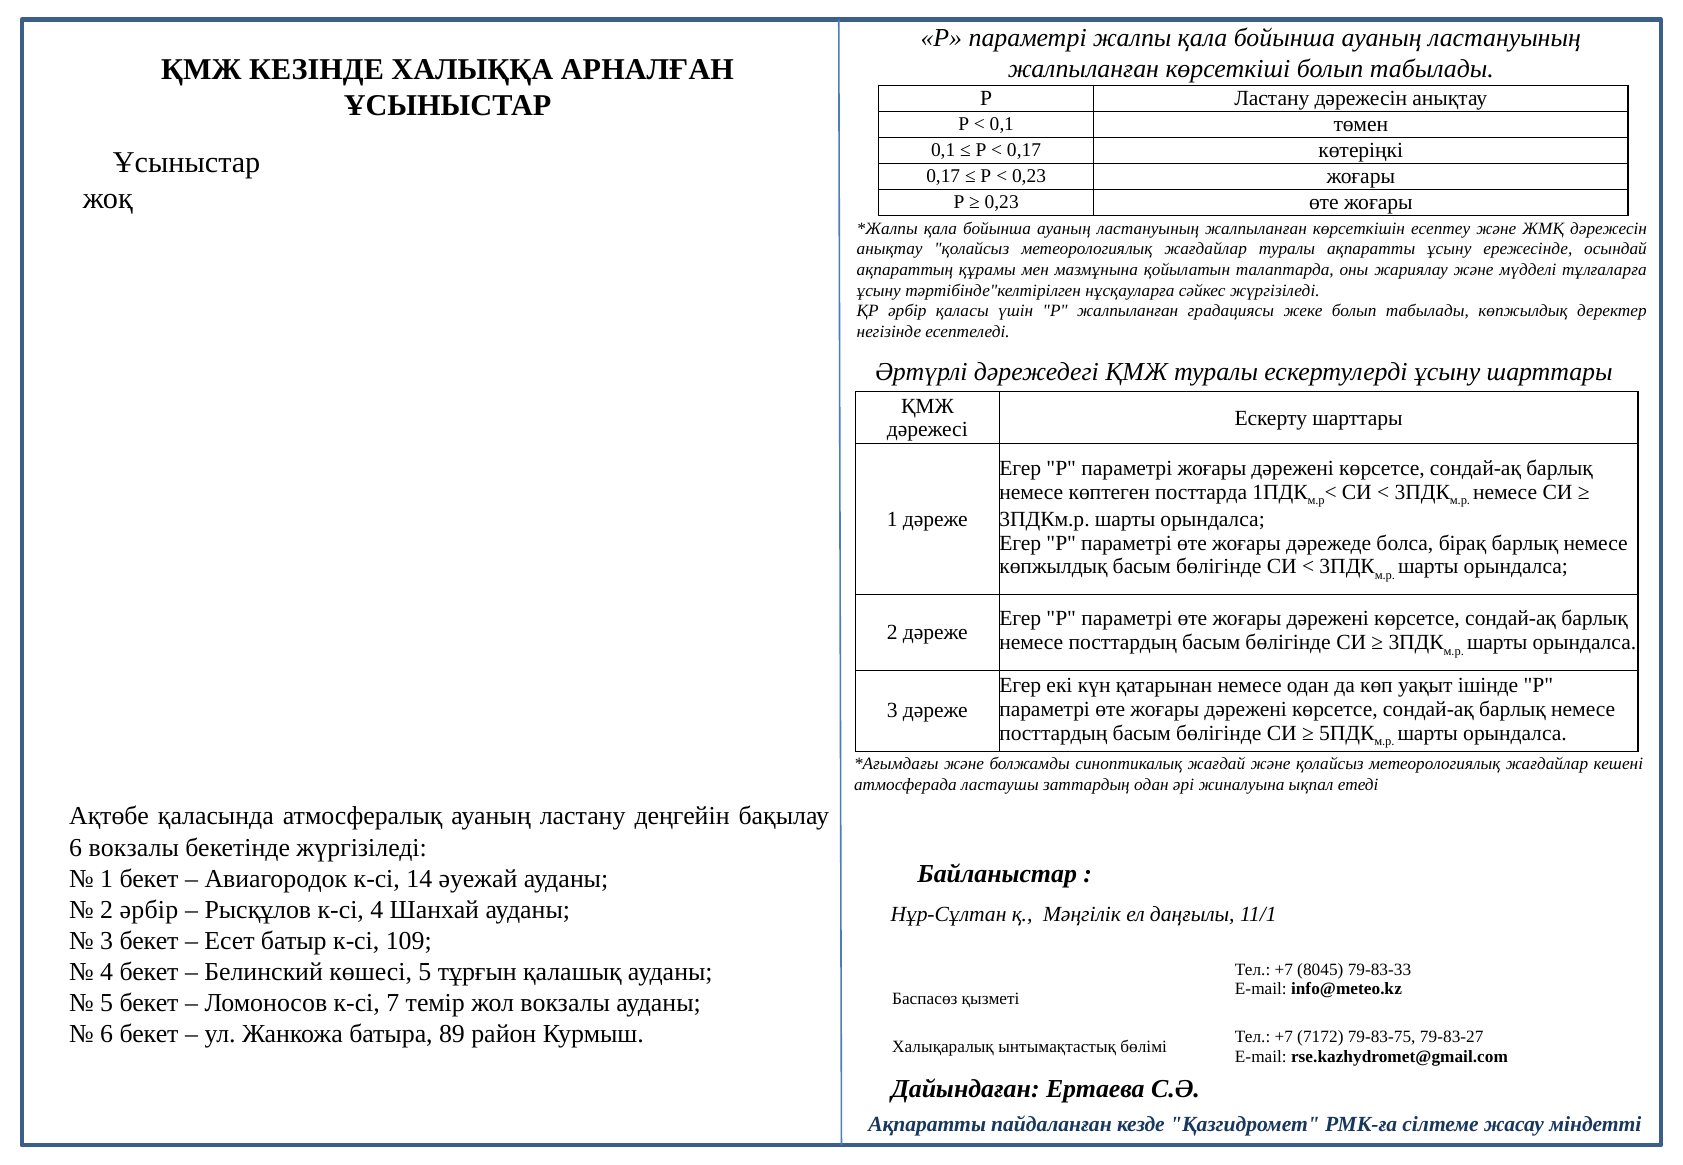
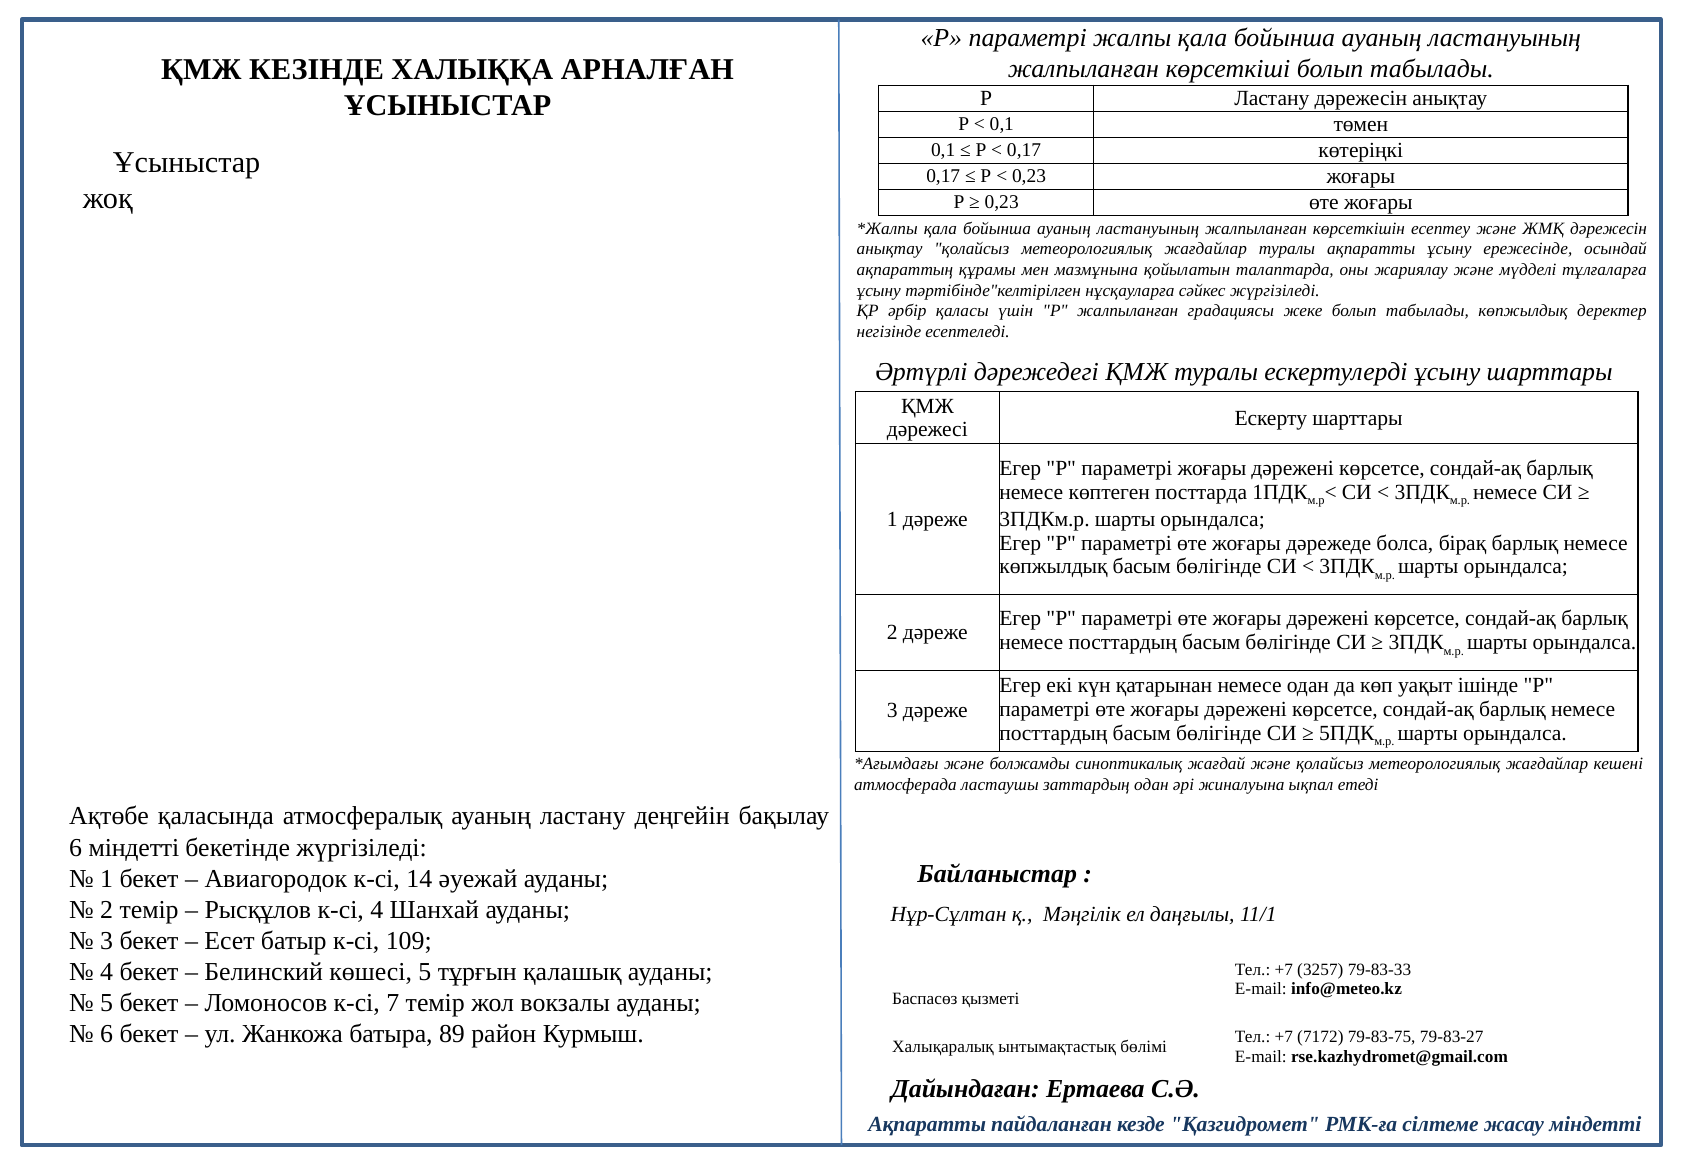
6 вокзалы: вокзалы -> міндетті
2 әрбір: әрбір -> темір
8045: 8045 -> 3257
